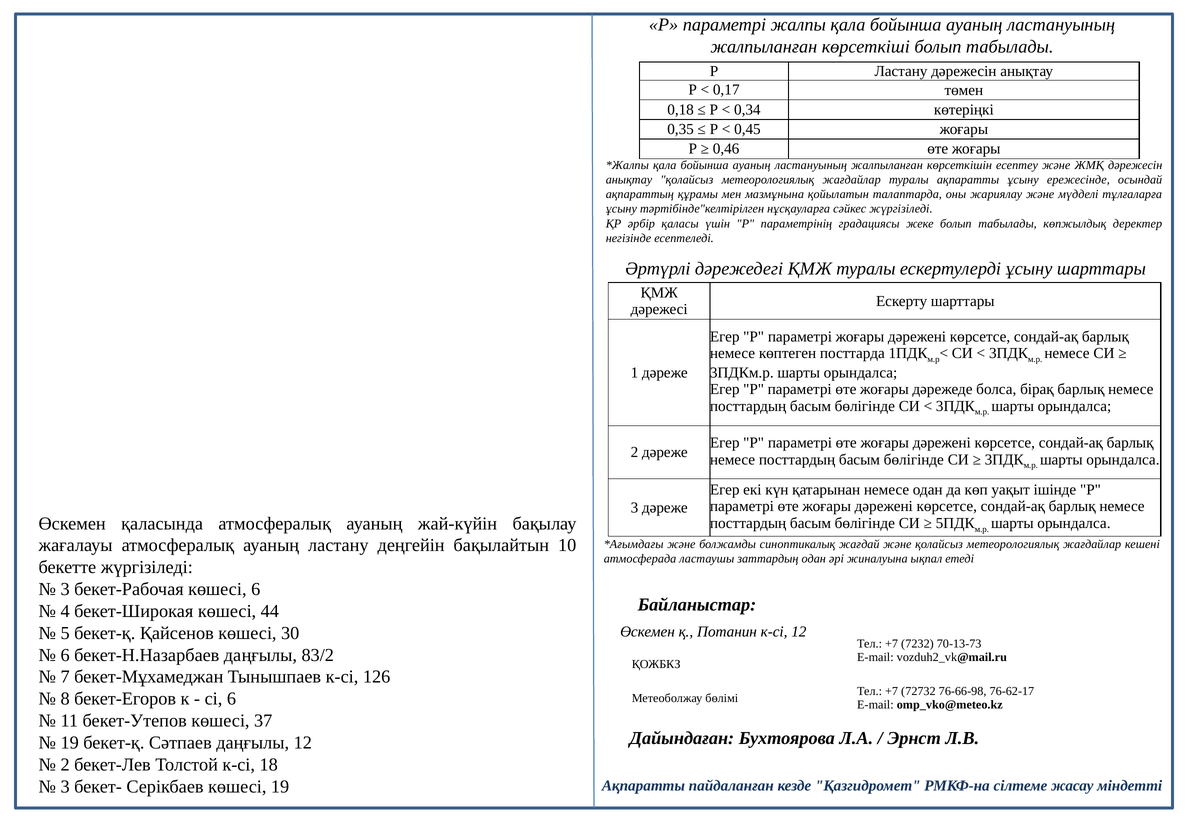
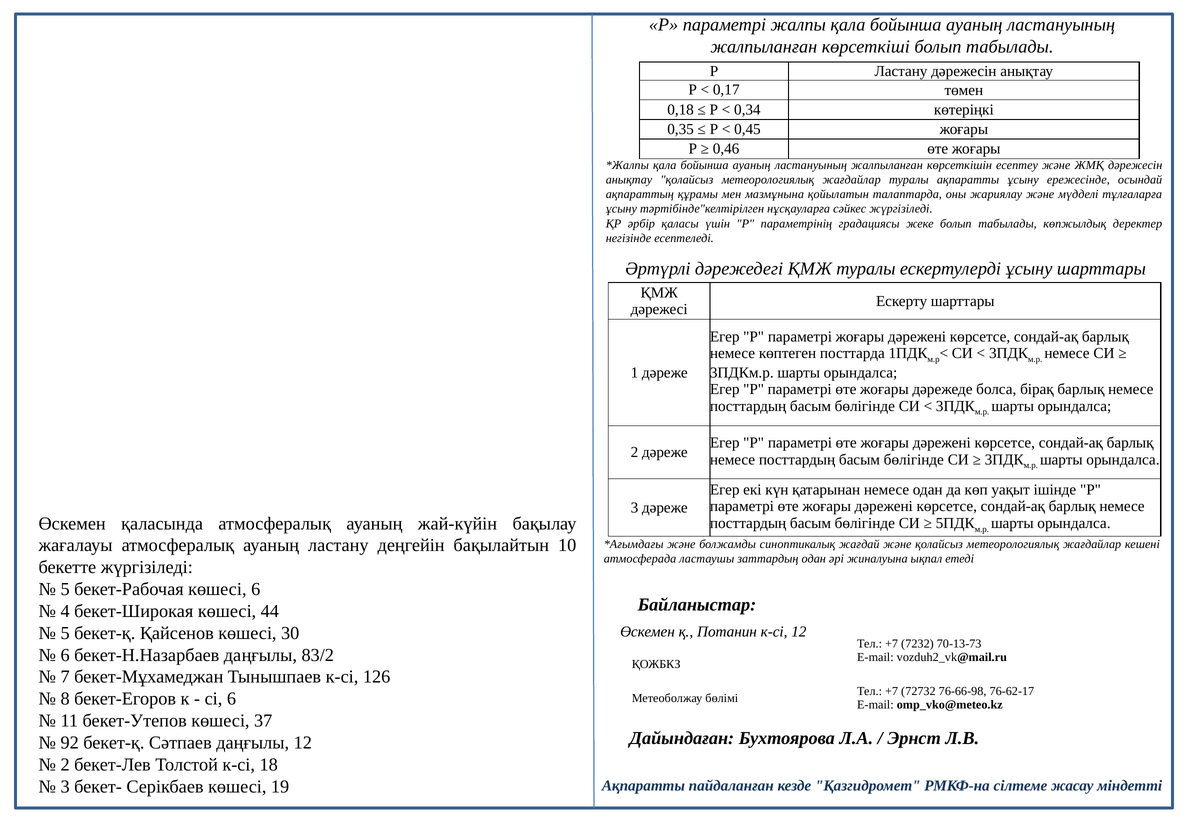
3 at (65, 590): 3 -> 5
19 at (70, 743): 19 -> 92
